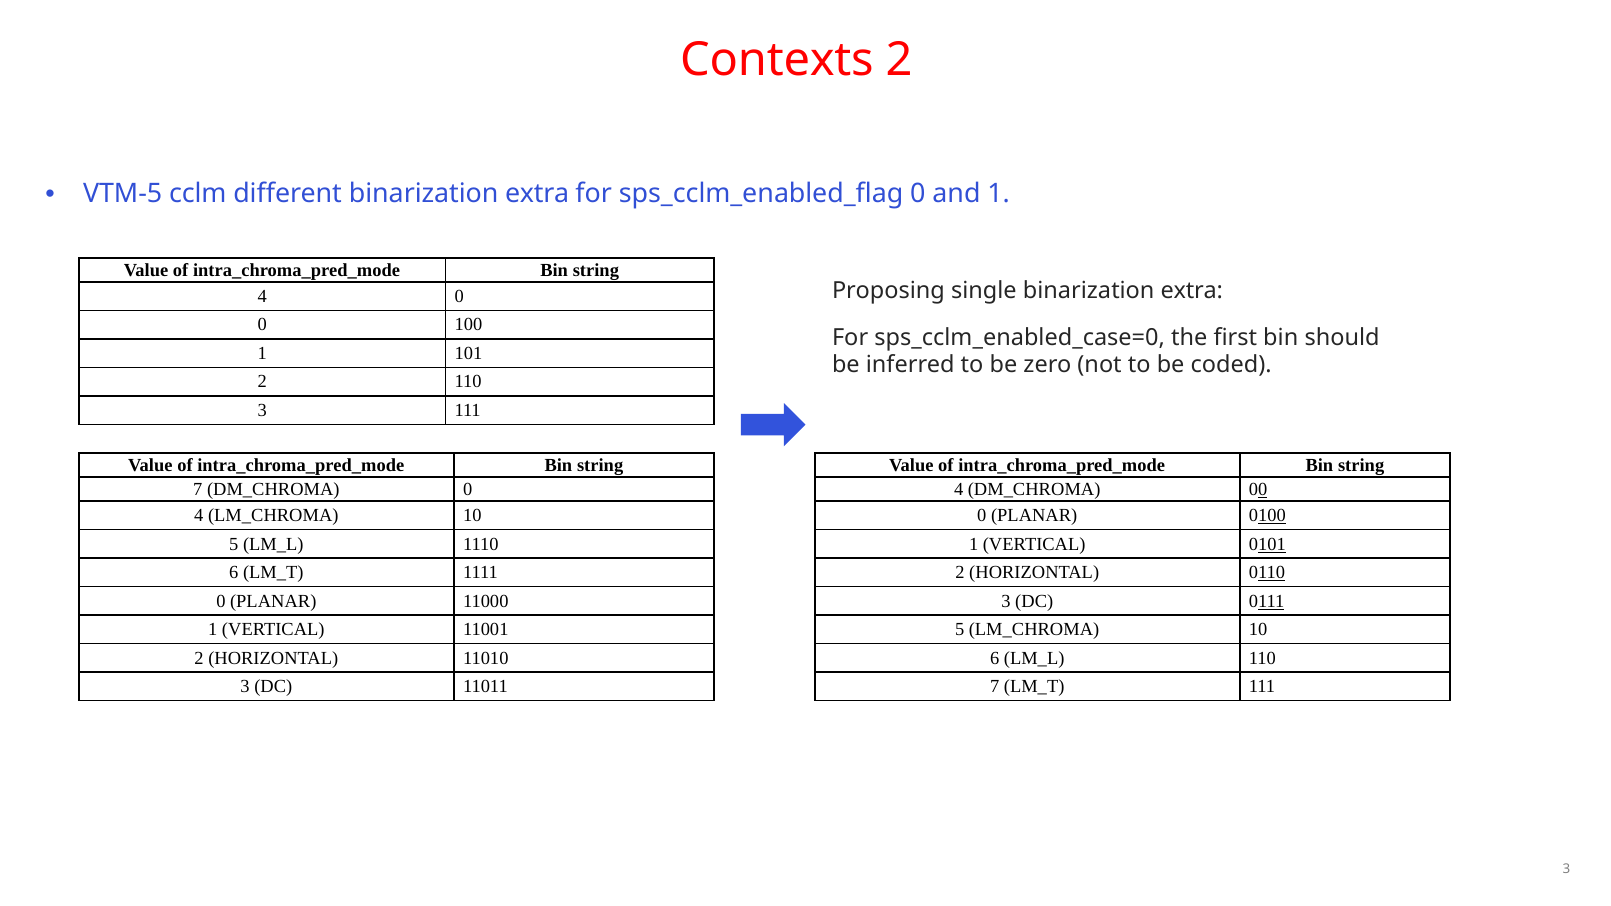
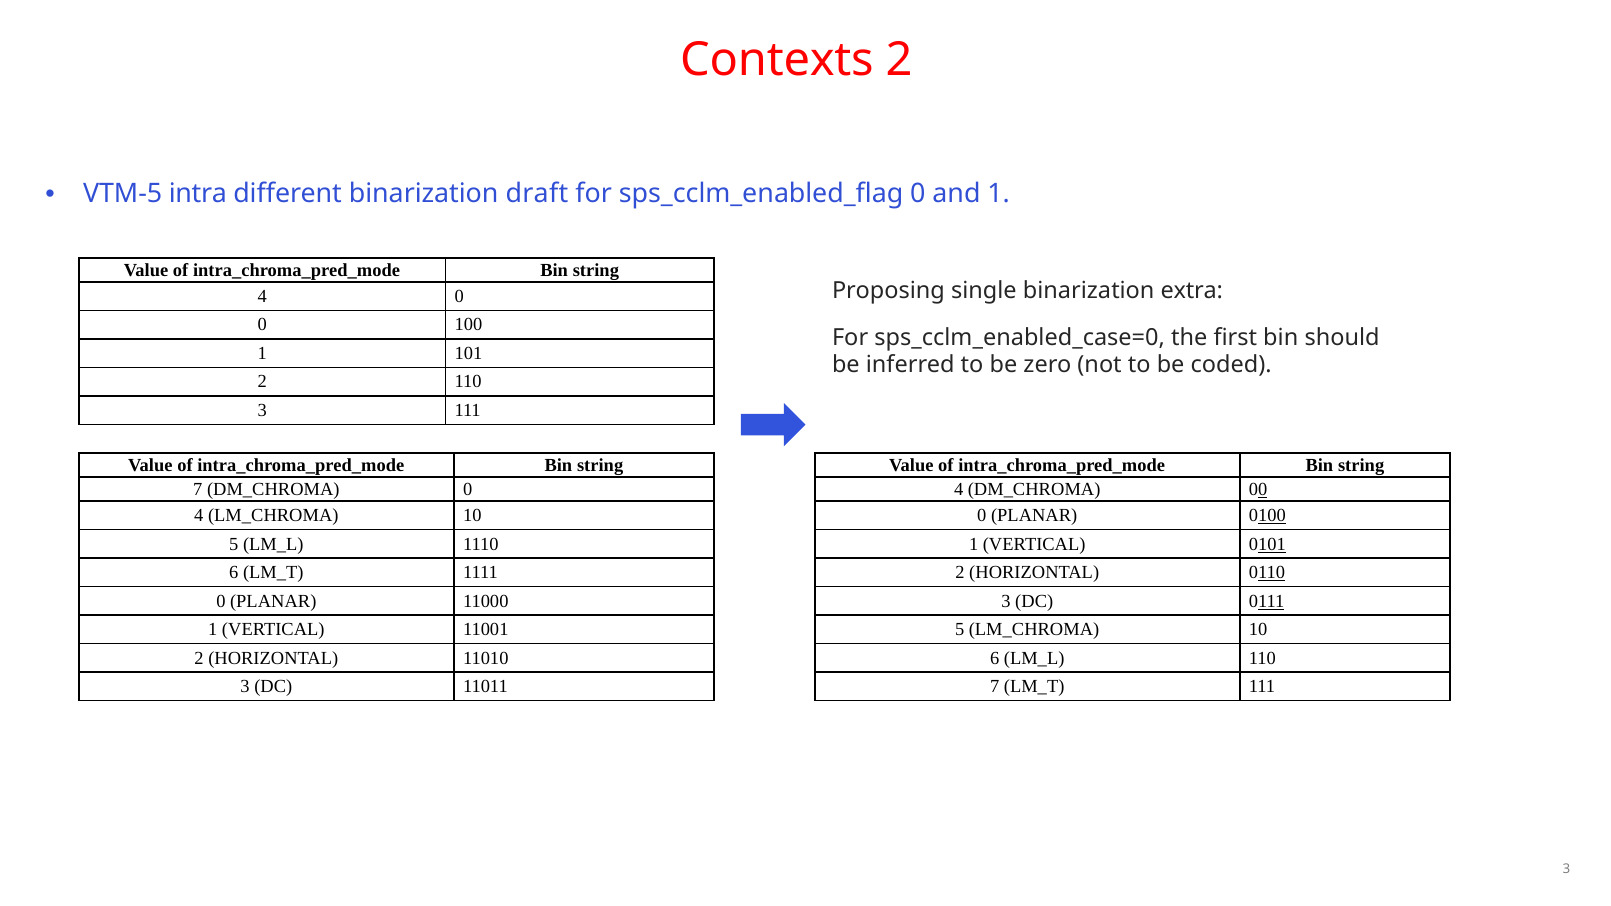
cclm: cclm -> intra
different binarization extra: extra -> draft
